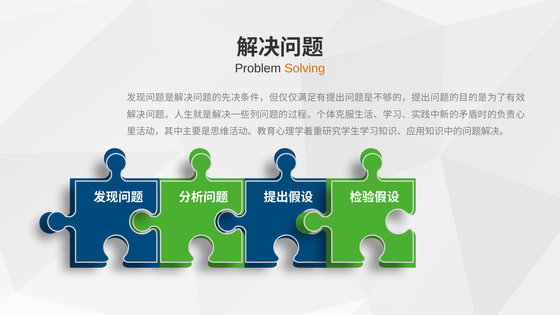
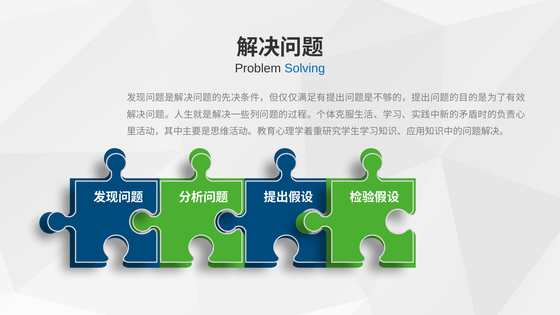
Solving colour: orange -> blue
